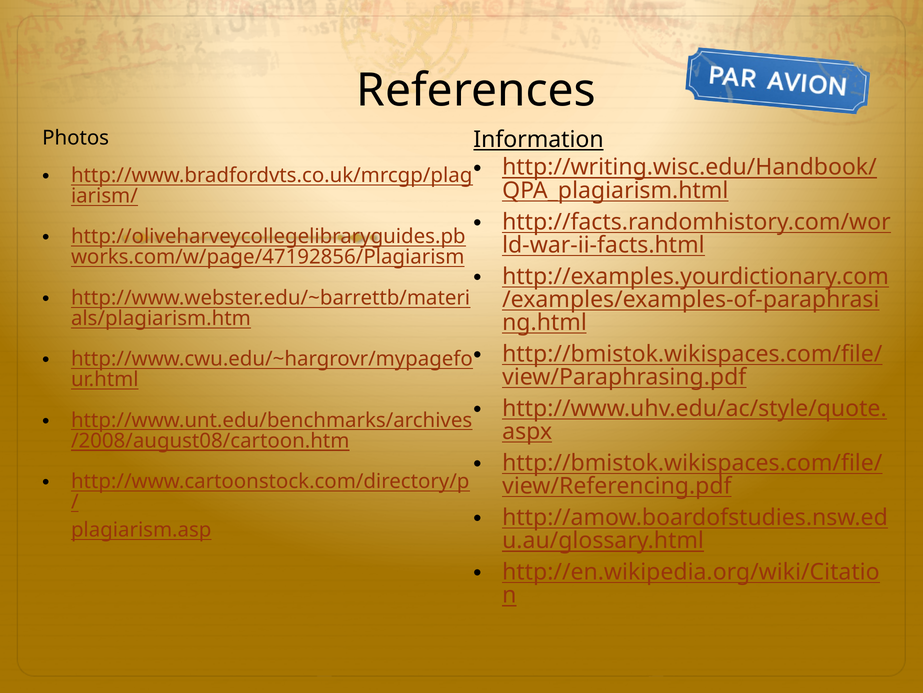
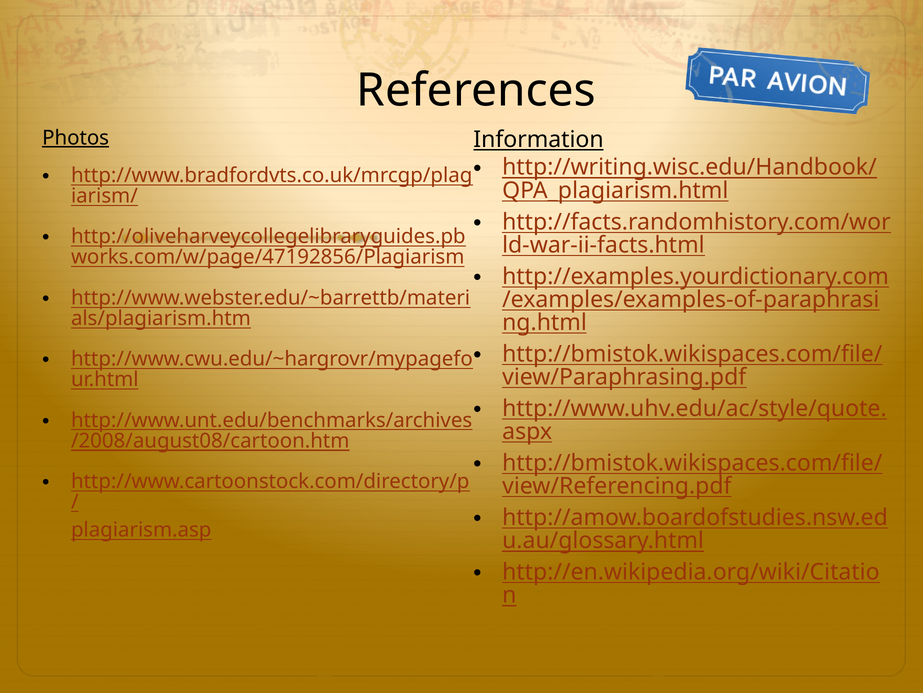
Photos underline: none -> present
